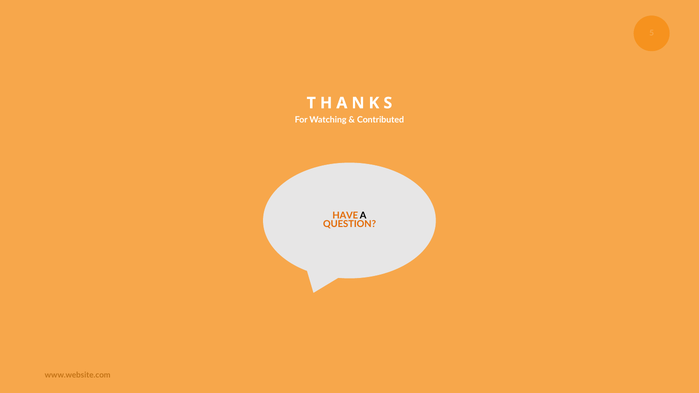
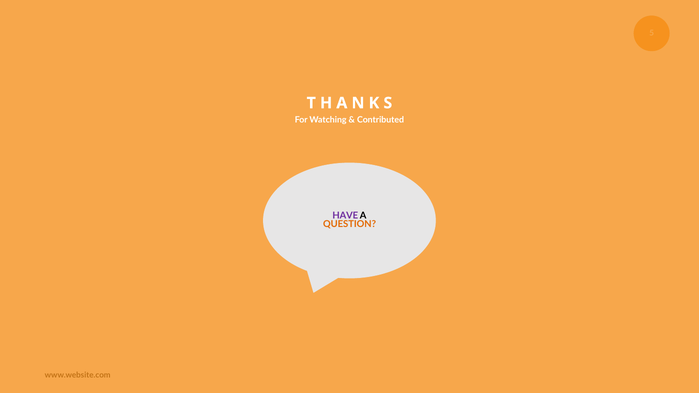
HAVE colour: orange -> purple
